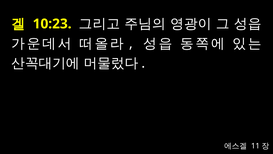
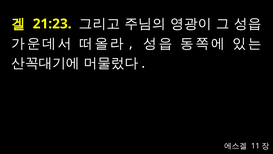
10:23: 10:23 -> 21:23
